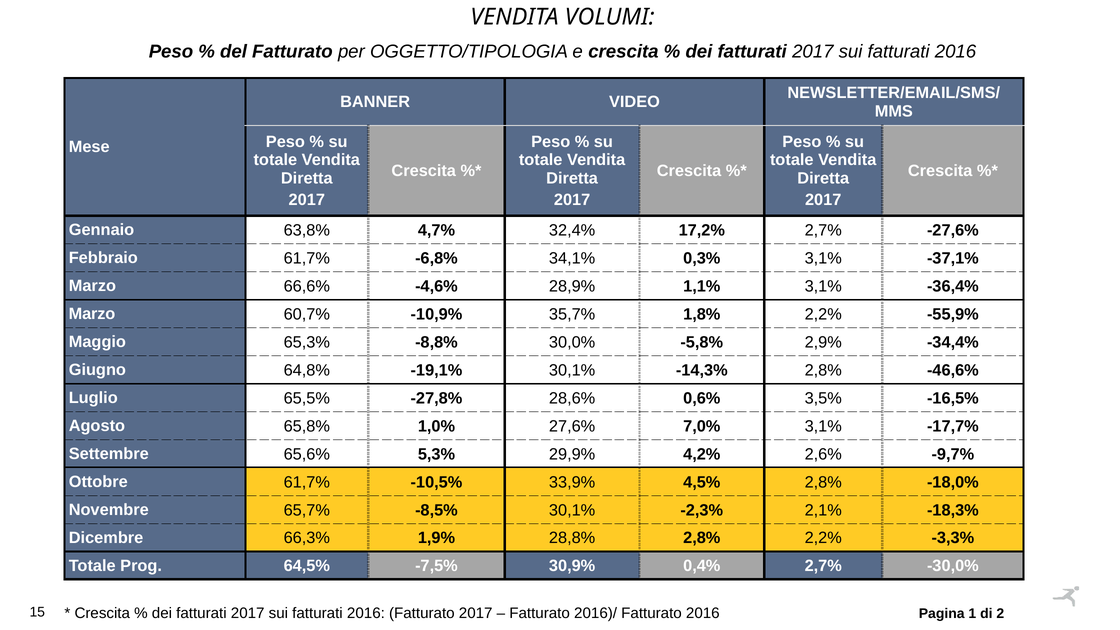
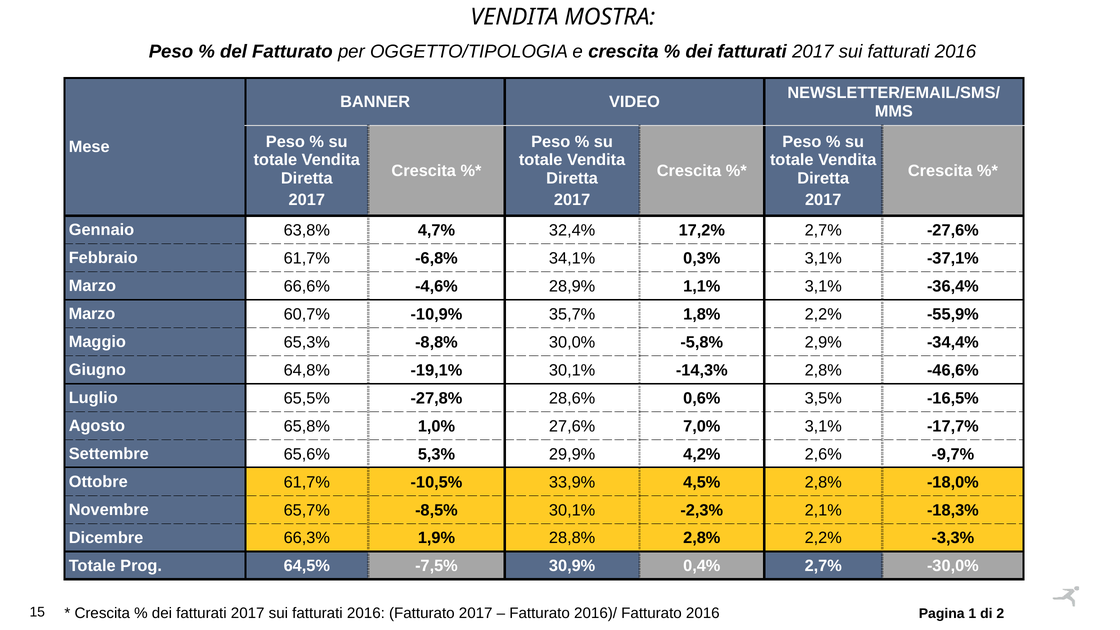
VOLUMI: VOLUMI -> MOSTRA
